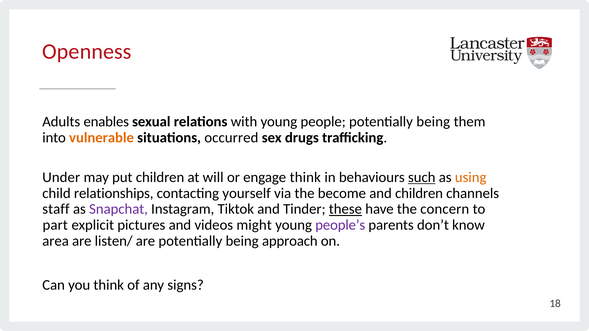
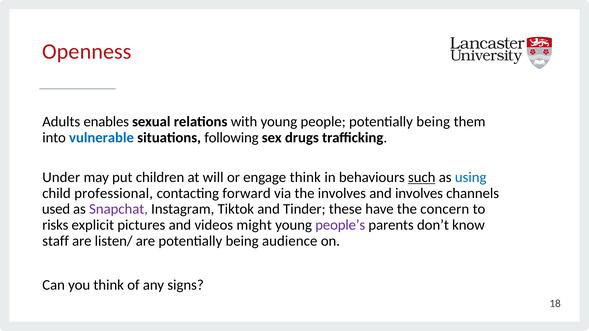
vulnerable colour: orange -> blue
occurred: occurred -> following
using colour: orange -> blue
relationships: relationships -> professional
yourself: yourself -> forward
the become: become -> involves
and children: children -> involves
staff: staff -> used
these underline: present -> none
part: part -> risks
area: area -> staff
approach: approach -> audience
